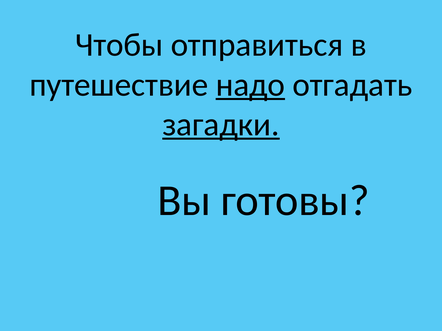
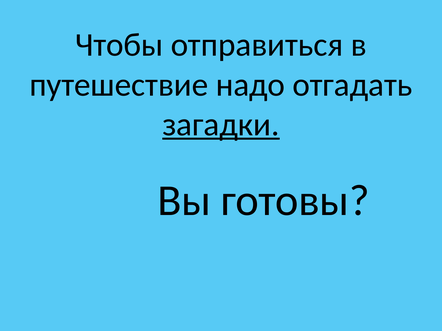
надо underline: present -> none
